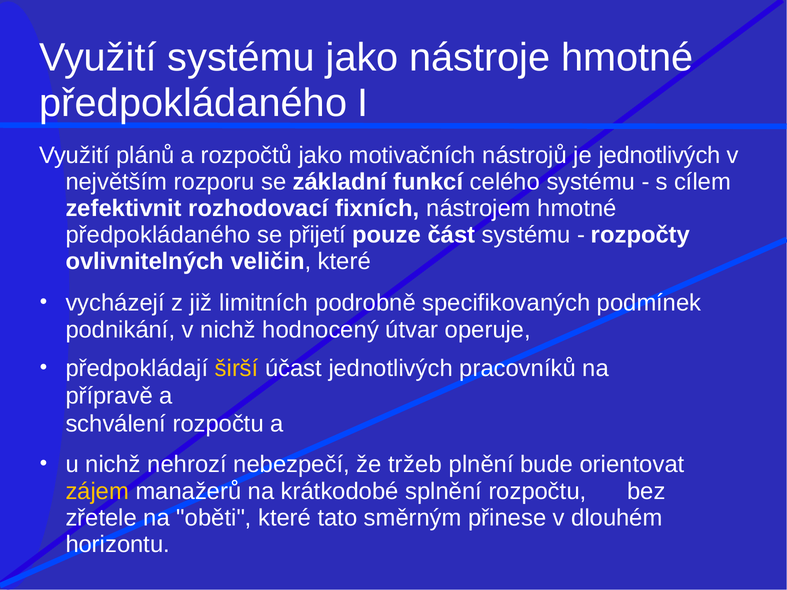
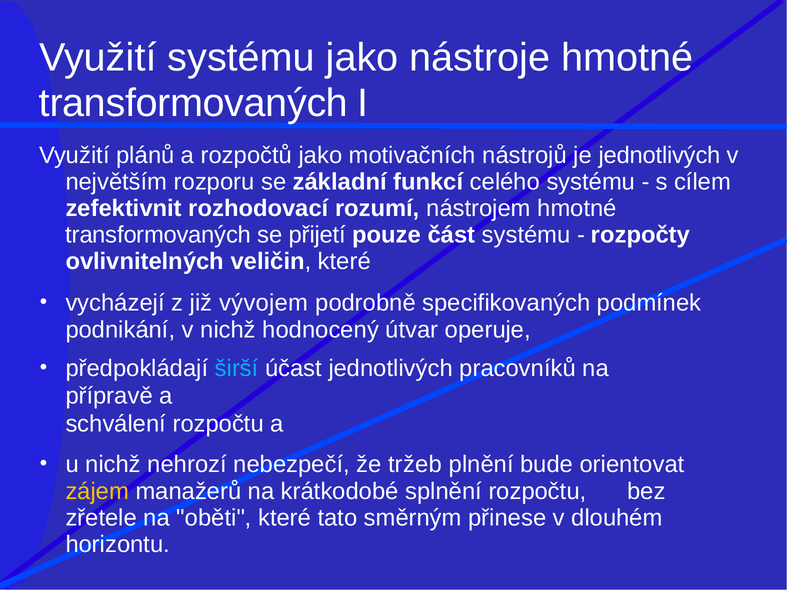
předpokládaného at (193, 103): předpokládaného -> transformovaných
fixních: fixních -> rozumí
předpokládaného at (158, 235): předpokládaného -> transformovaných
limitních: limitních -> vývojem
širší colour: yellow -> light blue
